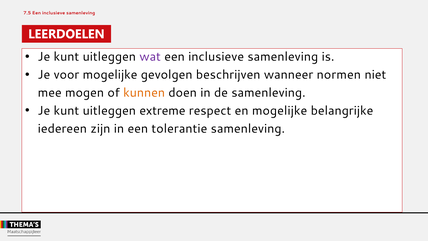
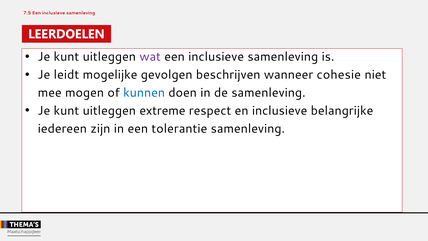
voor: voor -> leidt
normen: normen -> cohesie
kunnen colour: orange -> blue
en mogelijke: mogelijke -> inclusieve
